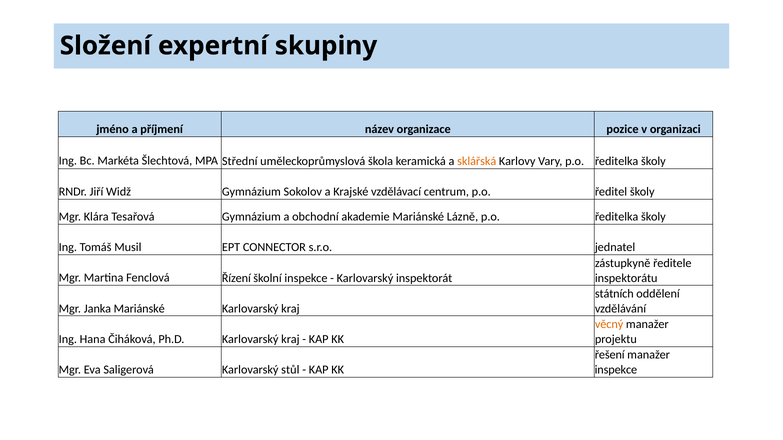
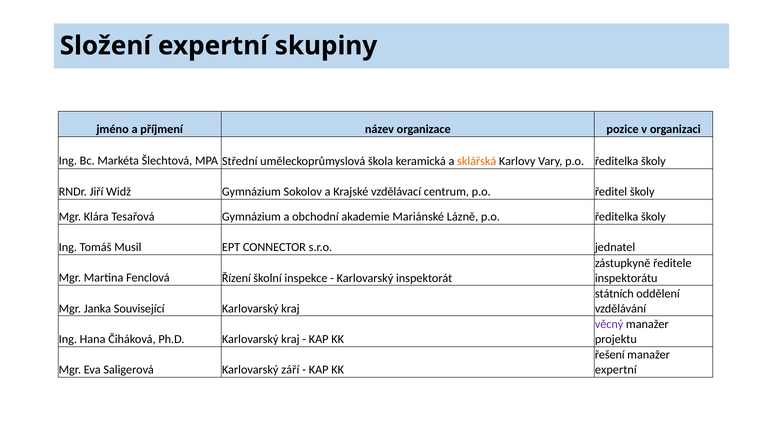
Janka Mariánské: Mariánské -> Související
věcný colour: orange -> purple
stůl: stůl -> září
inspekce at (616, 370): inspekce -> expertní
